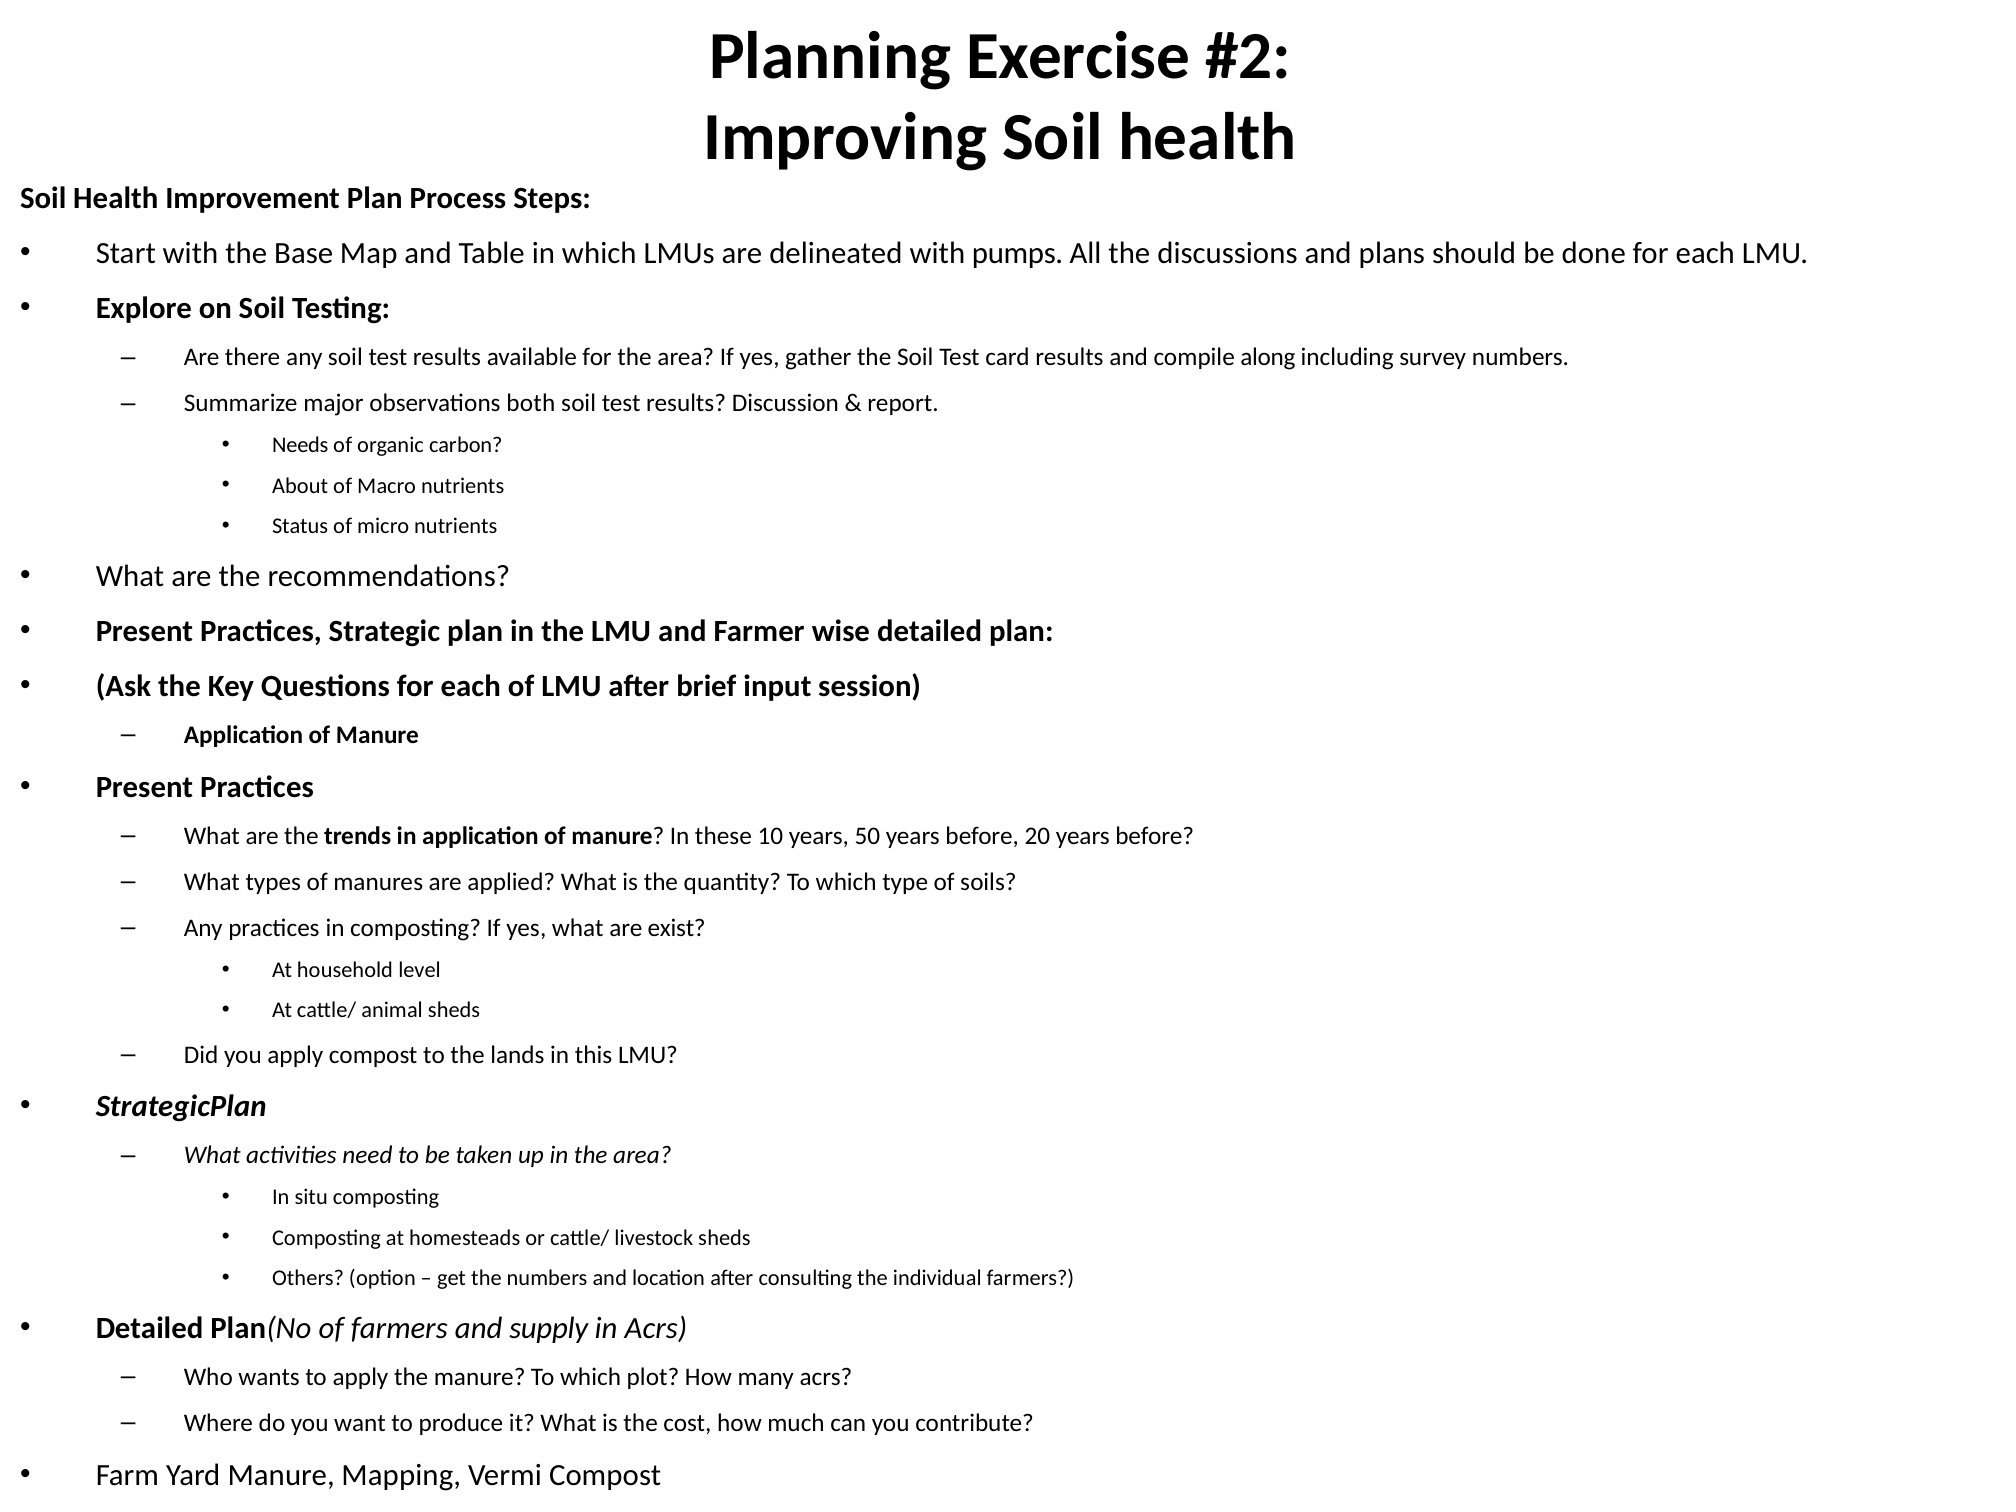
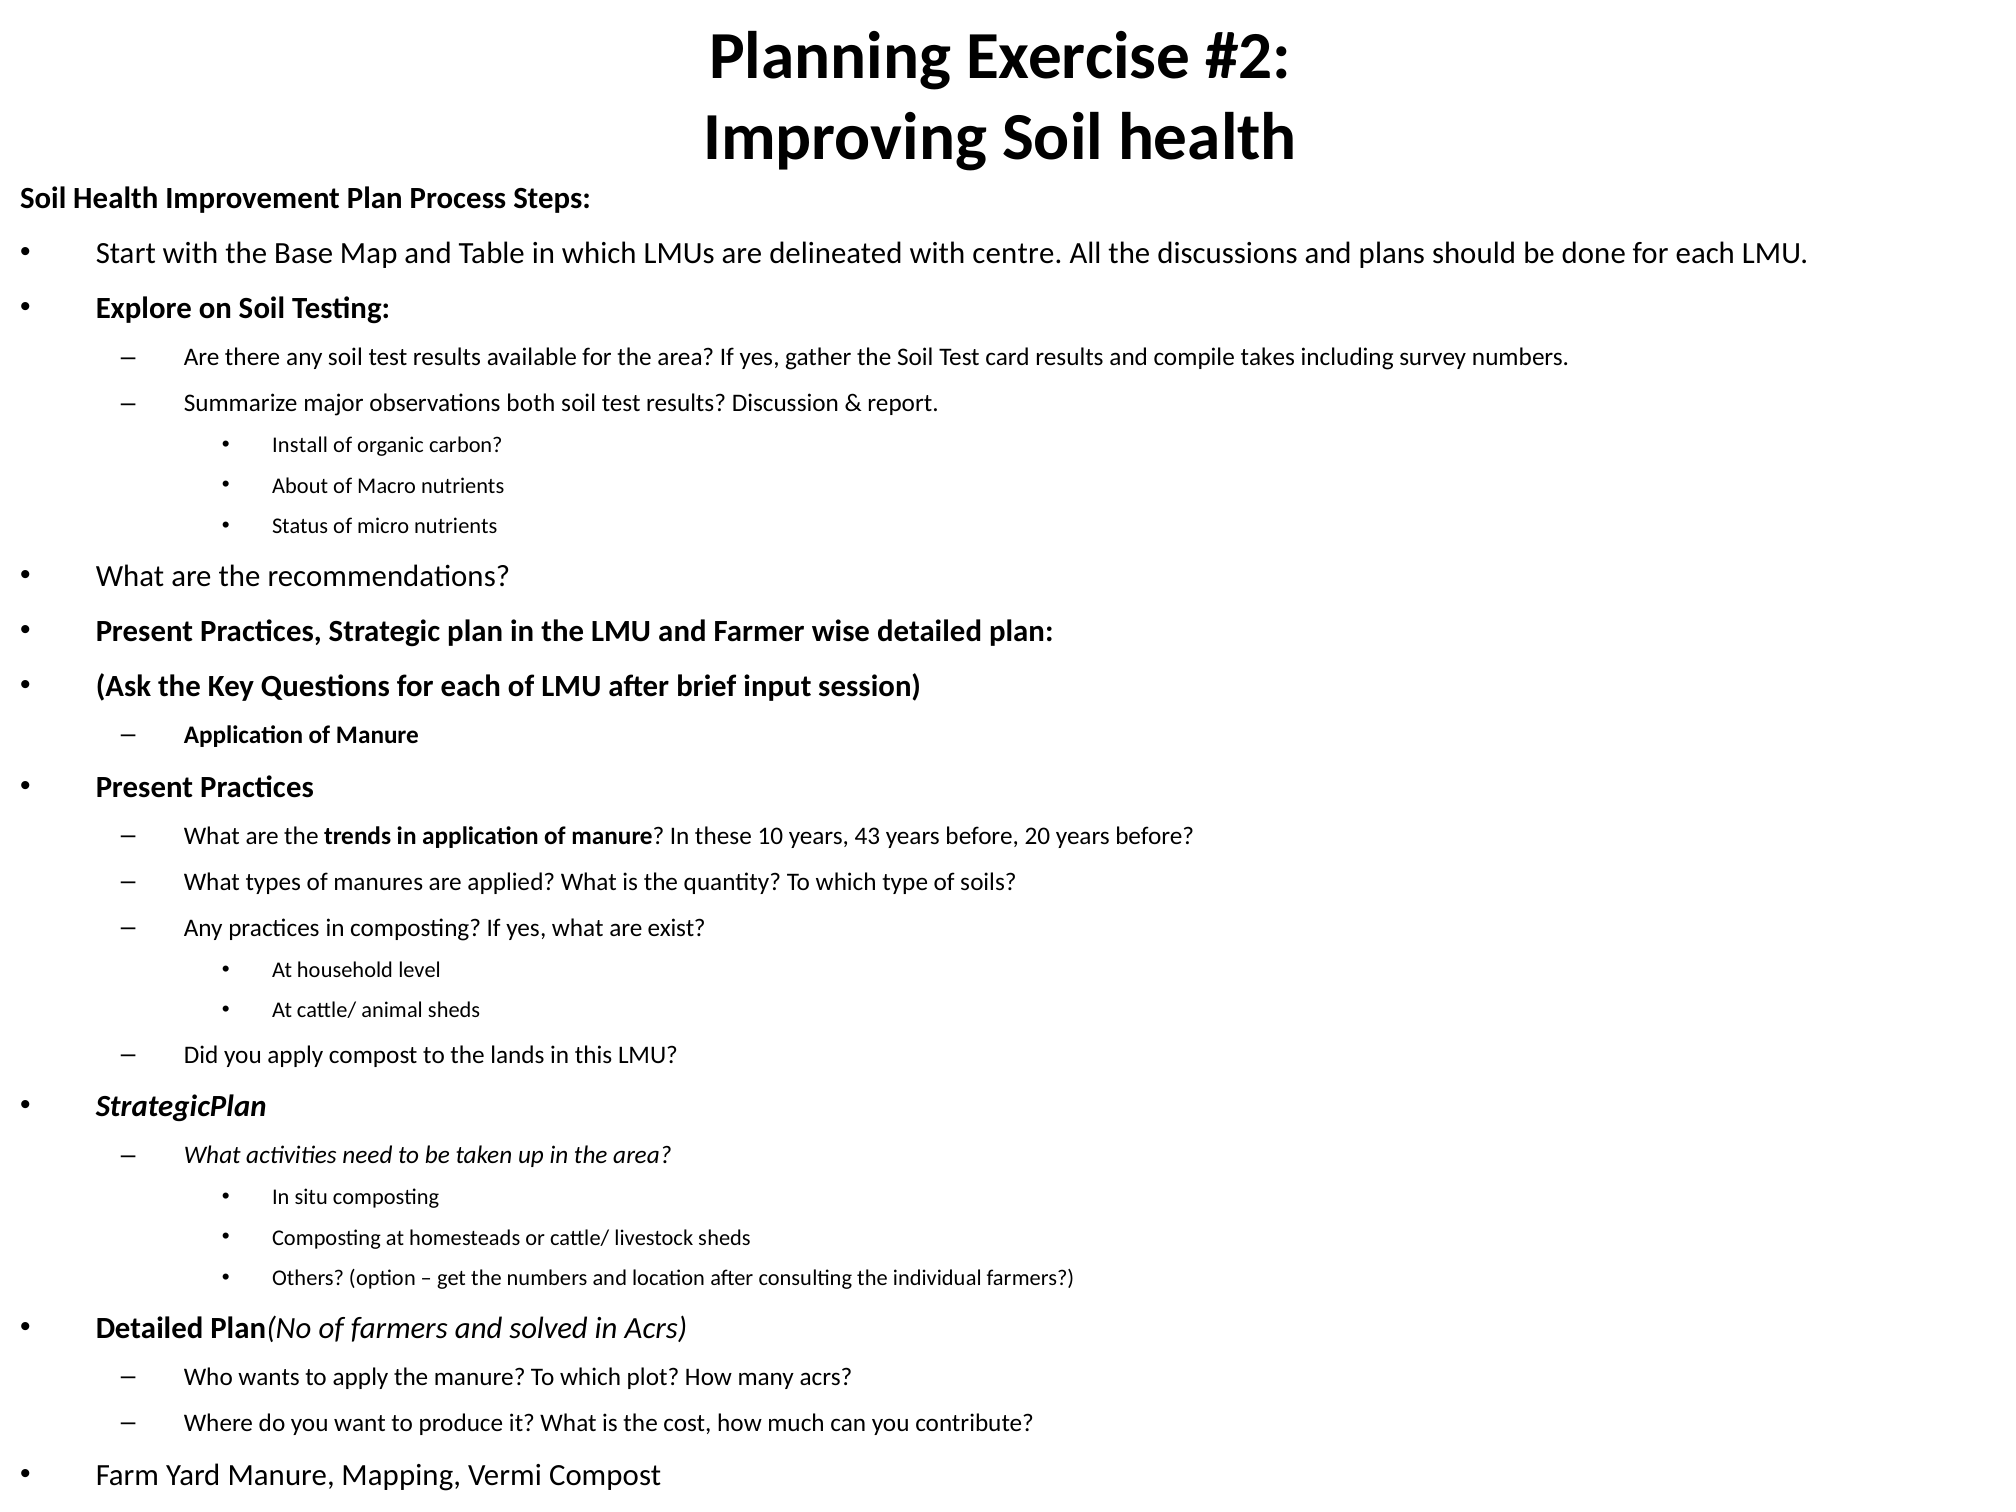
pumps: pumps -> centre
along: along -> takes
Needs: Needs -> Install
50: 50 -> 43
supply: supply -> solved
